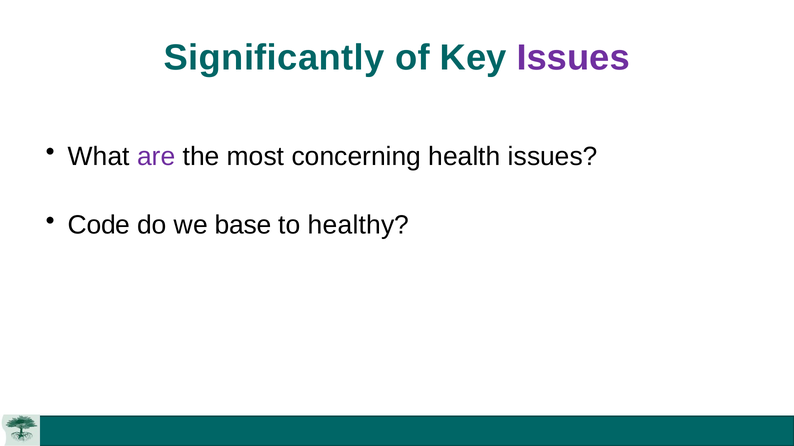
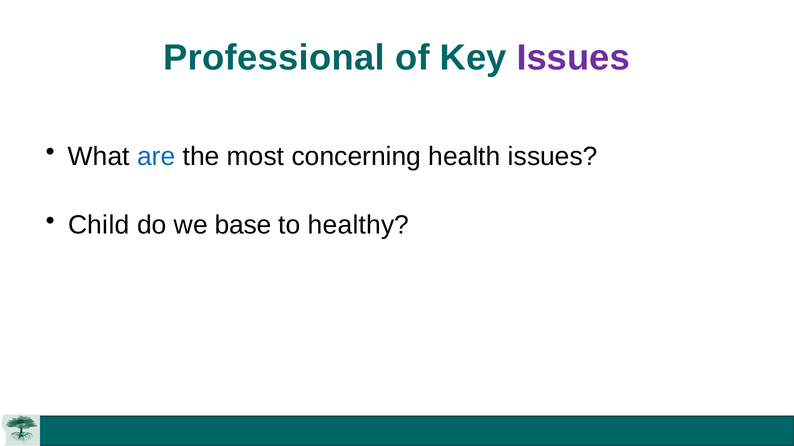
Significantly: Significantly -> Professional
are colour: purple -> blue
Code: Code -> Child
